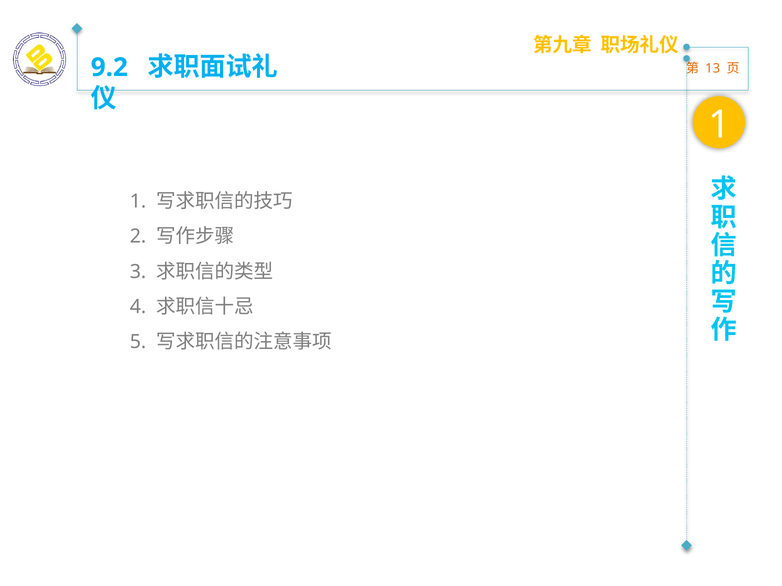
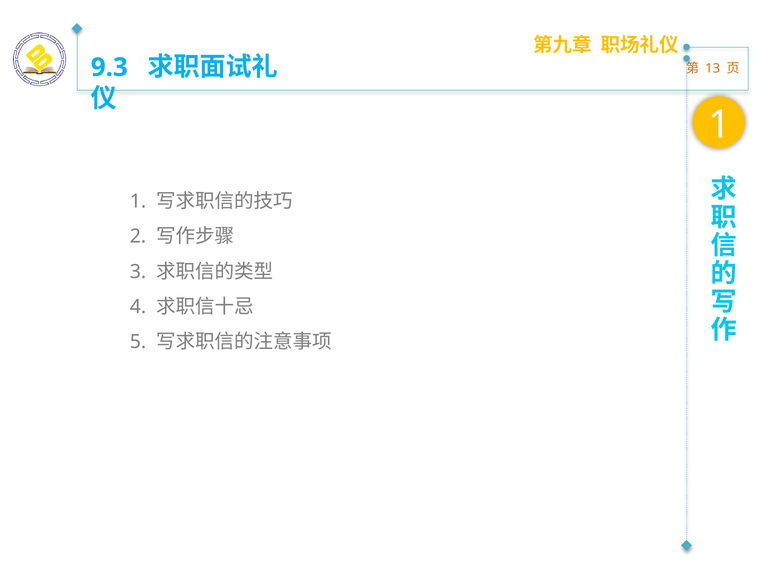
9.2: 9.2 -> 9.3
